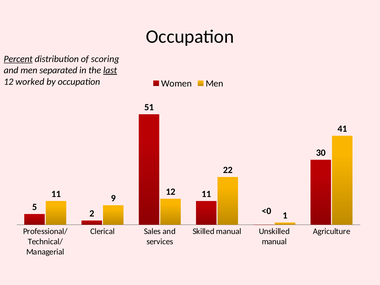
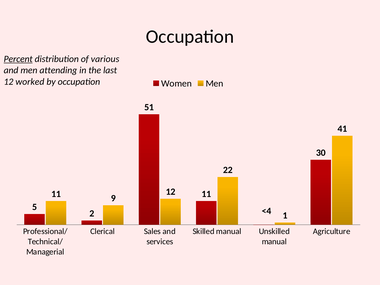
scoring: scoring -> various
separated: separated -> attending
last underline: present -> none
<0: <0 -> <4
